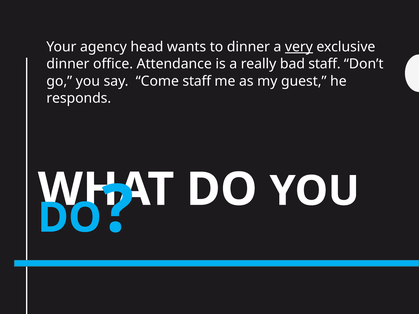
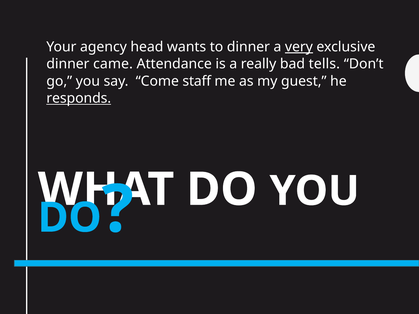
office: office -> came
bad staff: staff -> tells
responds underline: none -> present
